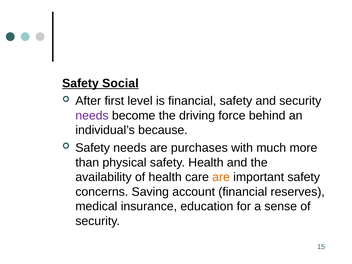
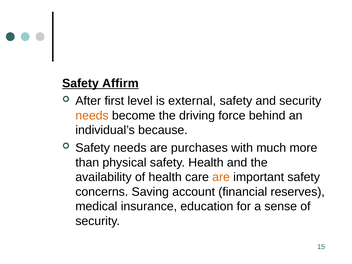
Social: Social -> Affirm
is financial: financial -> external
needs at (92, 116) colour: purple -> orange
